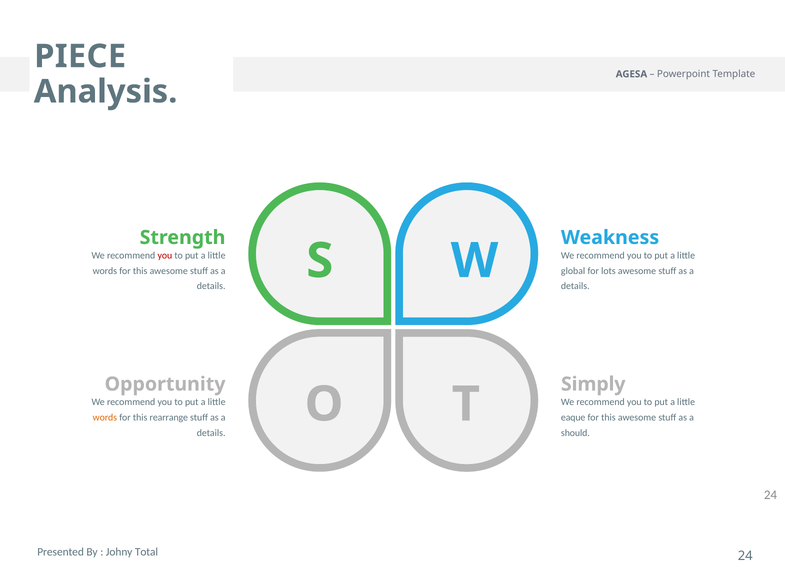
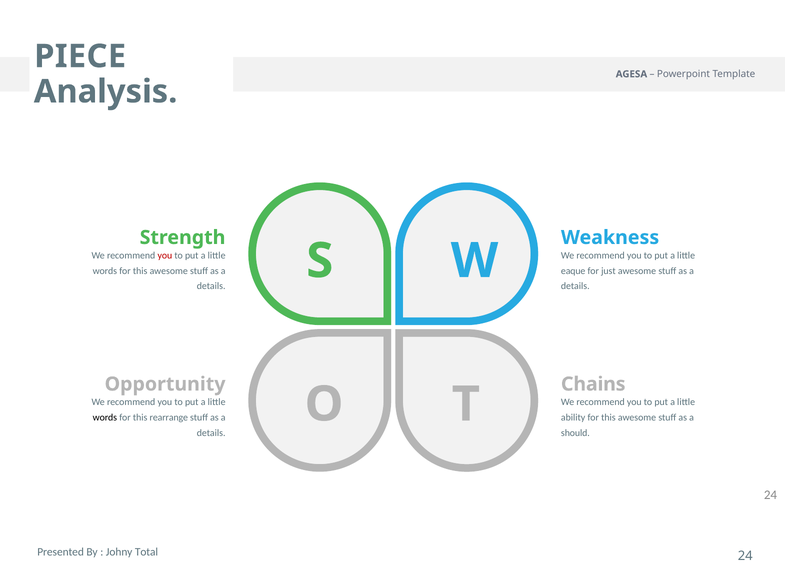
global: global -> eaque
lots: lots -> just
Simply: Simply -> Chains
words at (105, 418) colour: orange -> black
eaque: eaque -> ability
